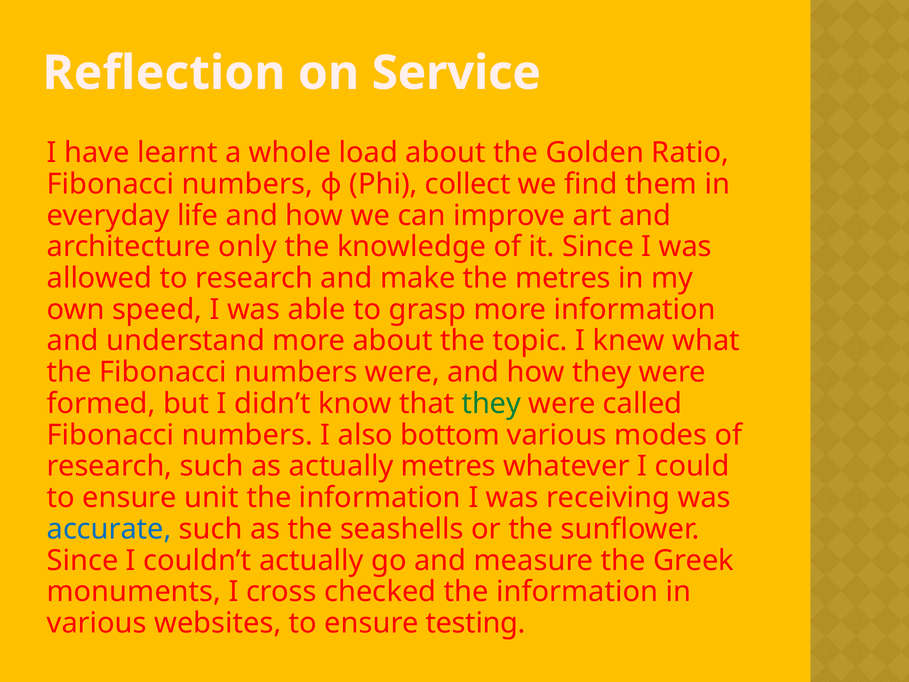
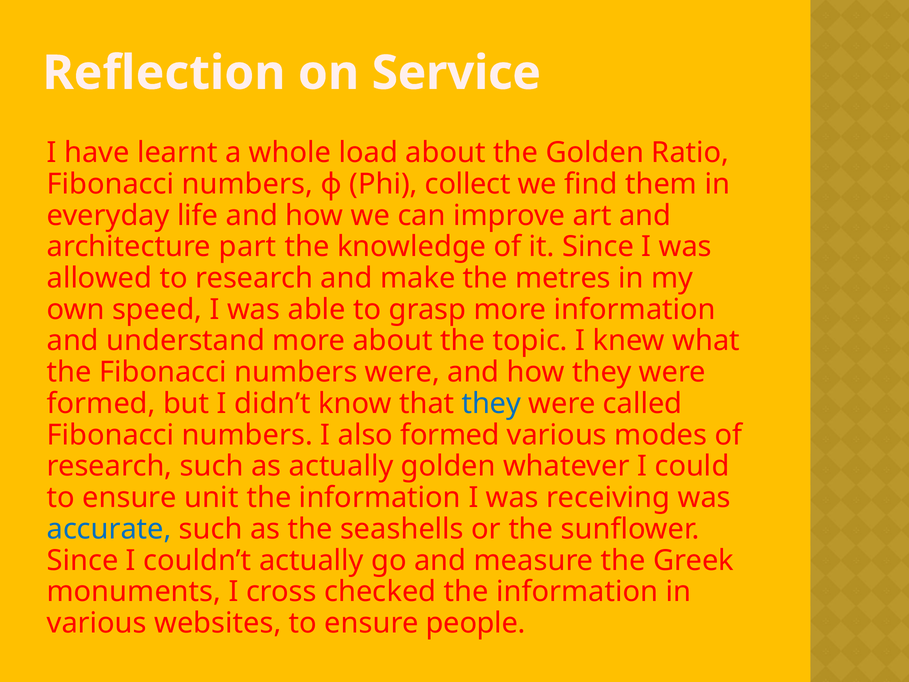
only: only -> part
they at (491, 403) colour: green -> blue
also bottom: bottom -> formed
actually metres: metres -> golden
testing: testing -> people
